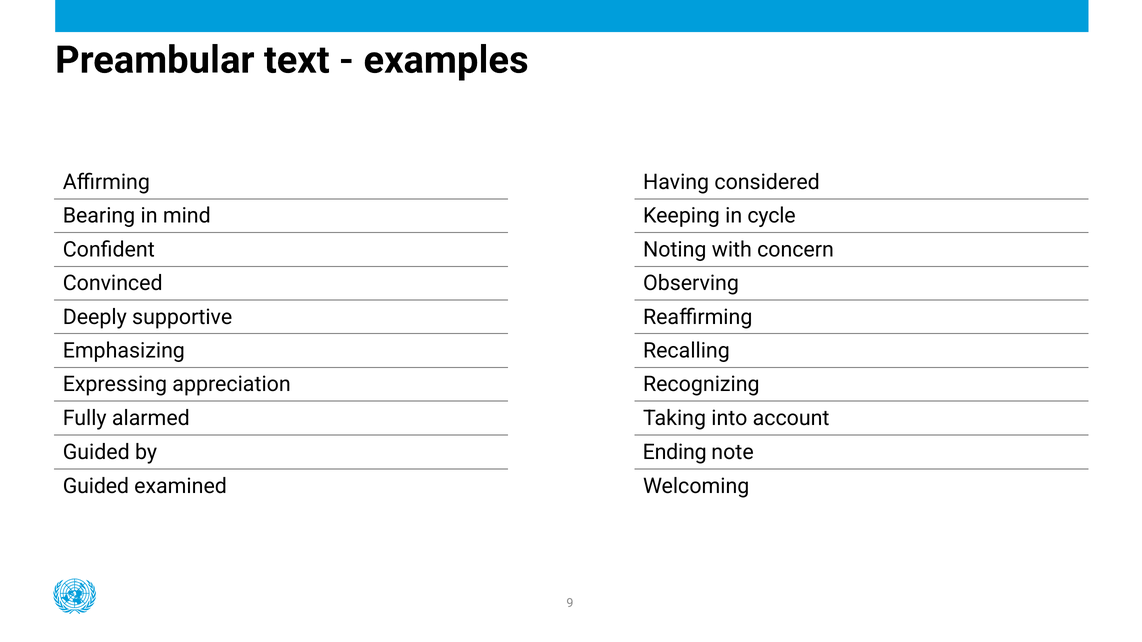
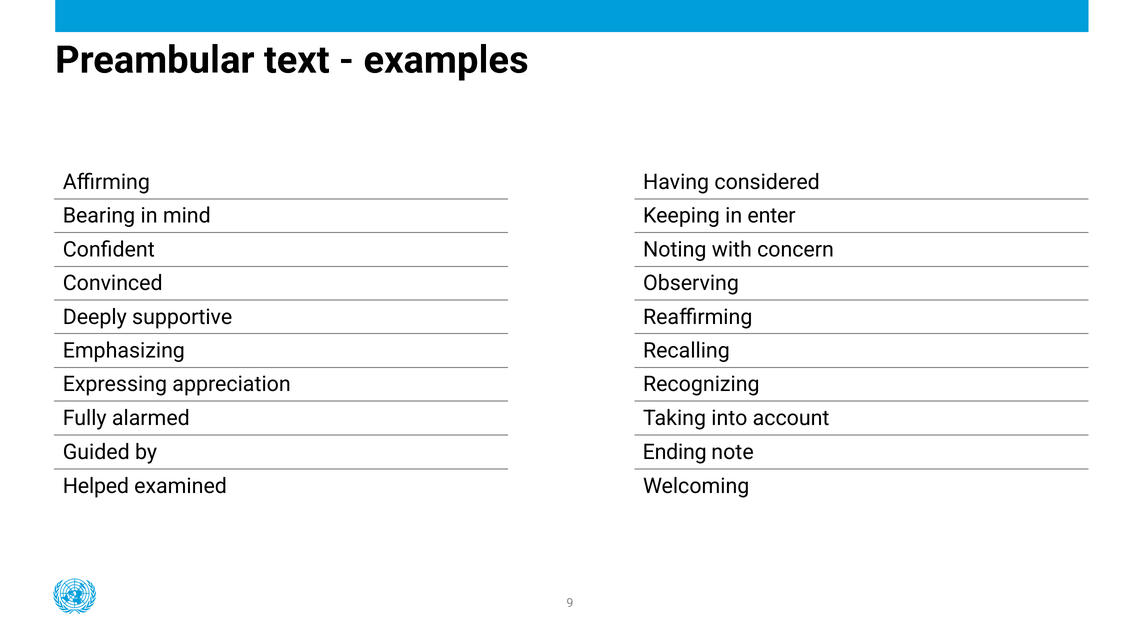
cycle: cycle -> enter
Guided at (96, 486): Guided -> Helped
